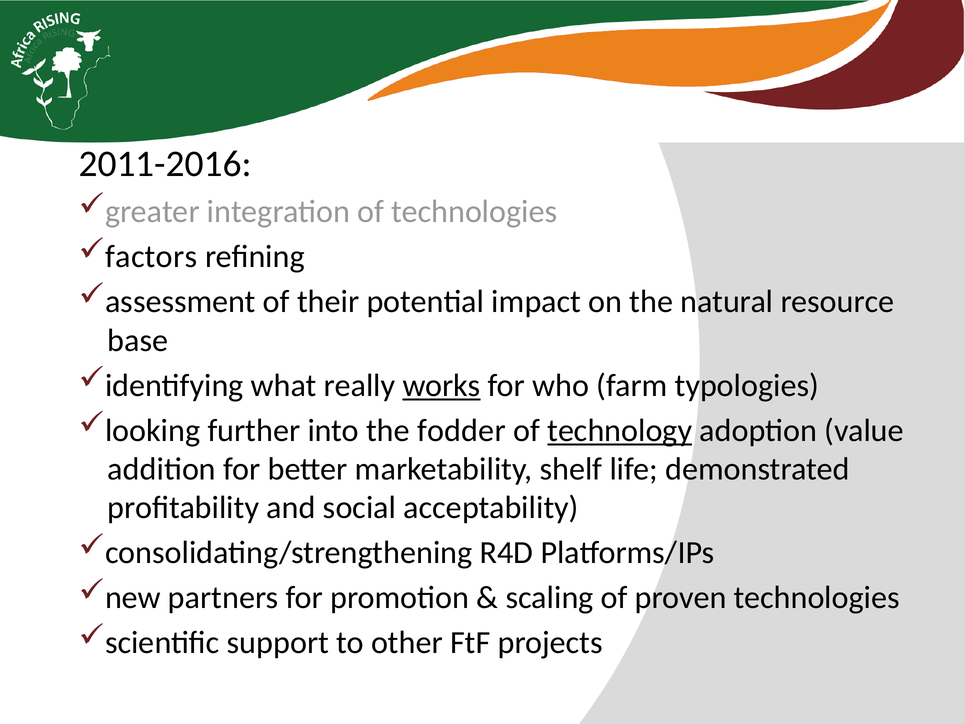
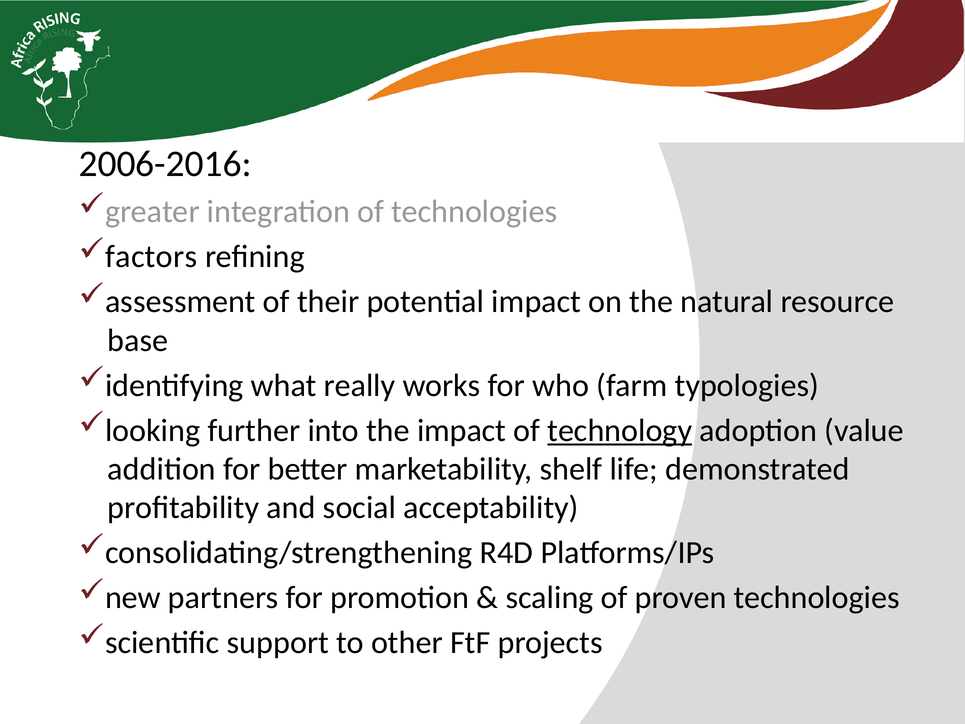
2011-2016: 2011-2016 -> 2006-2016
works underline: present -> none
the fodder: fodder -> impact
